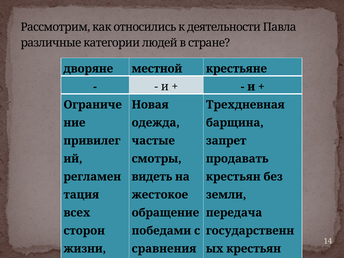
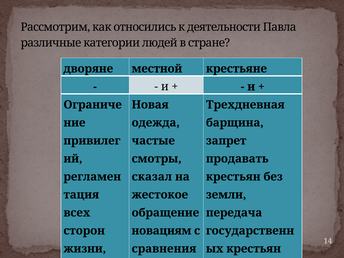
видеть: видеть -> сказал
победами: победами -> новациям
